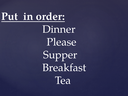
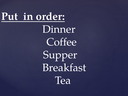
Please: Please -> Coffee
